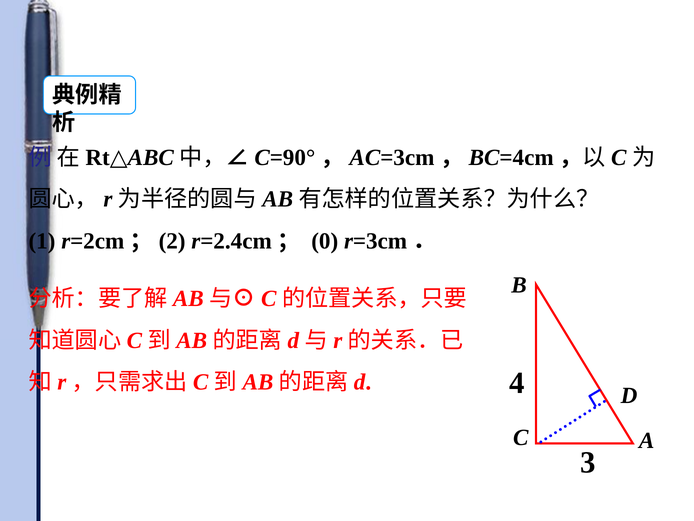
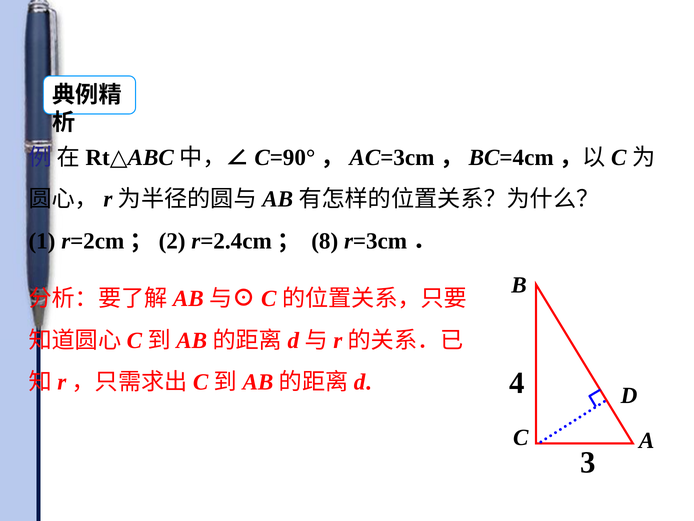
0: 0 -> 8
